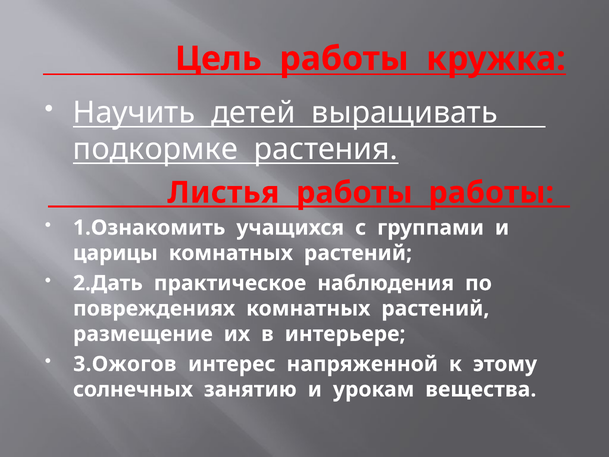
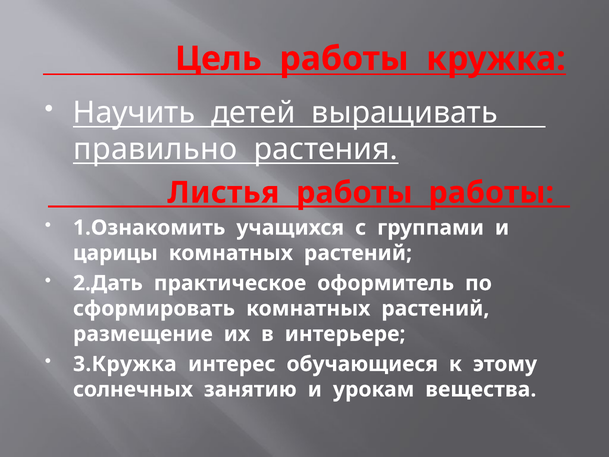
подкормке: подкормке -> правильно
наблюдения: наблюдения -> оформитель
повреждениях: повреждениях -> сформировать
3.Ожогов: 3.Ожогов -> 3.Кружка
напряженной: напряженной -> обучающиеся
